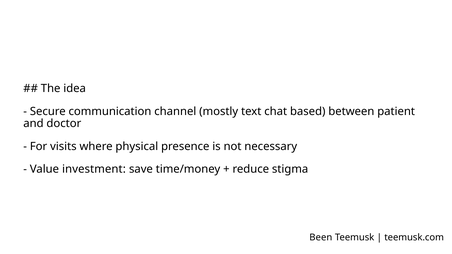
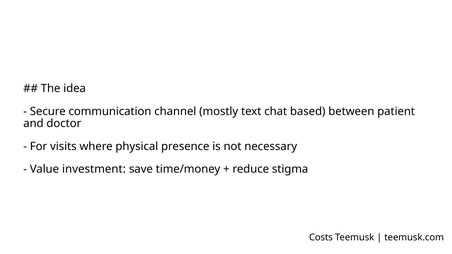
Been: Been -> Costs
